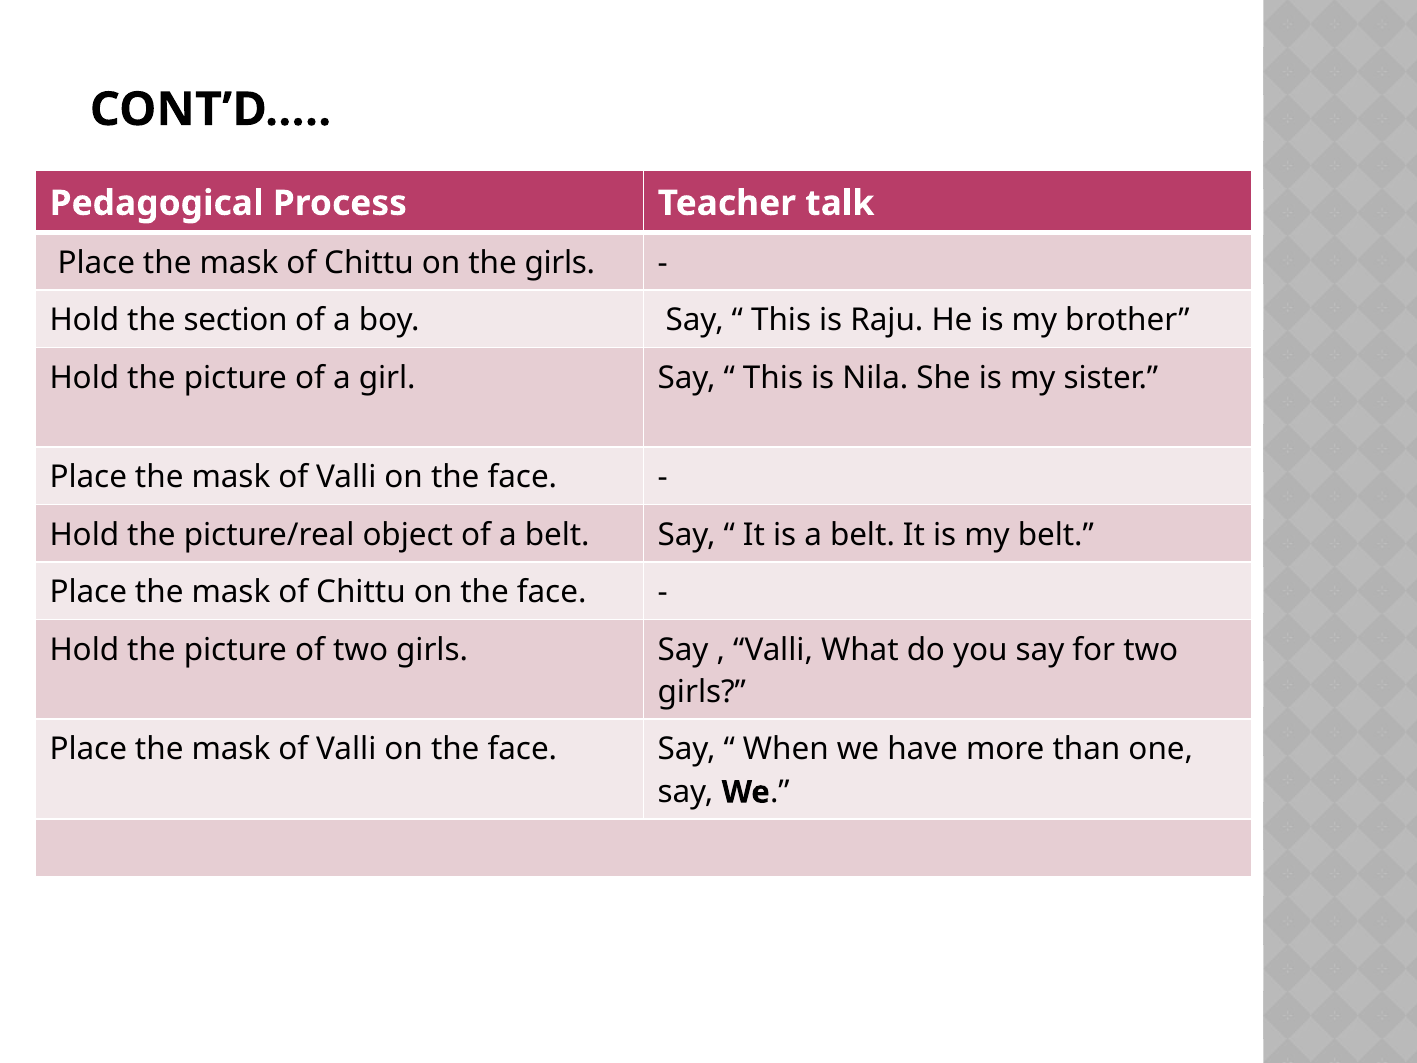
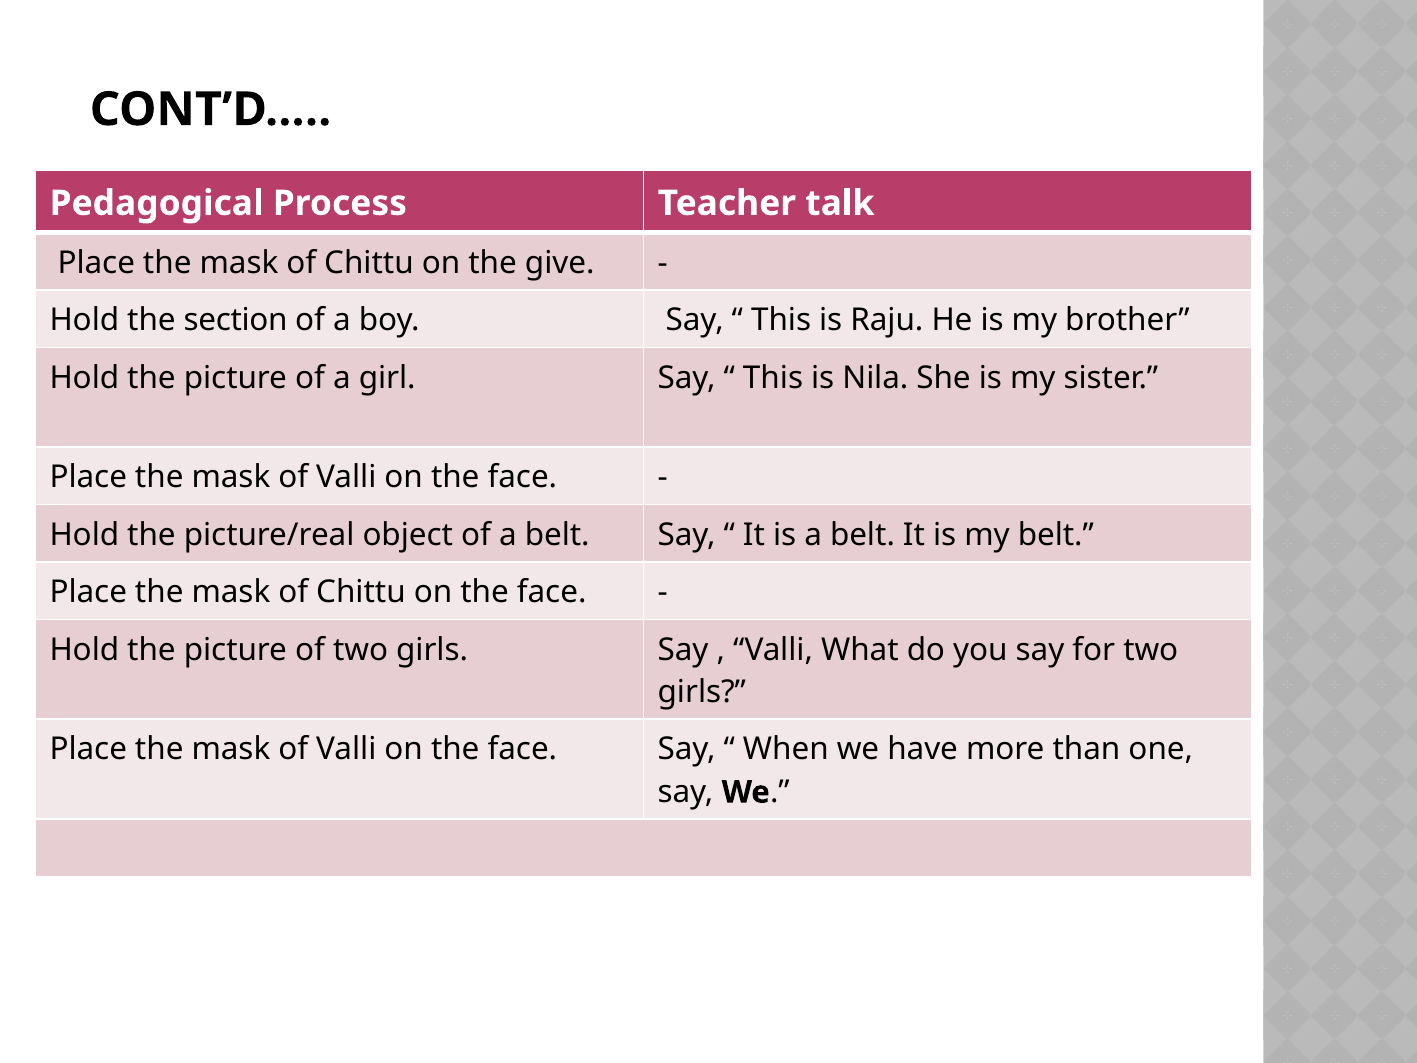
the girls: girls -> give
